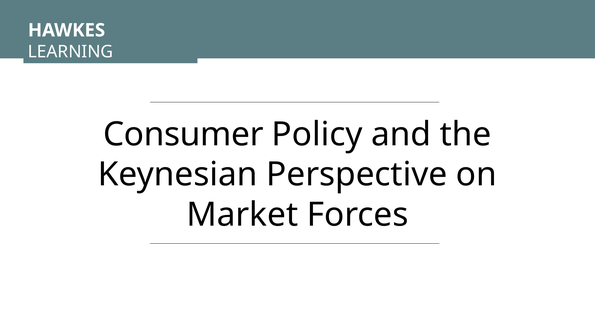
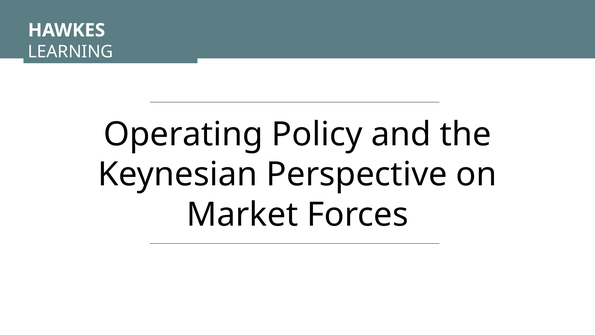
Consumer: Consumer -> Operating
